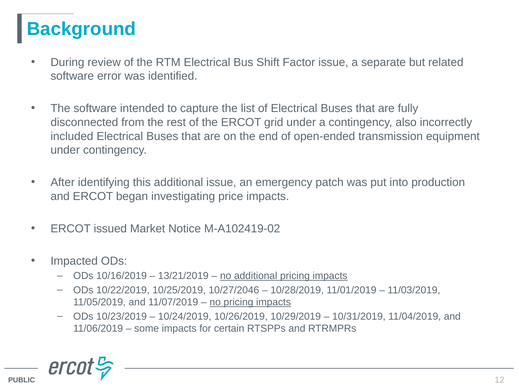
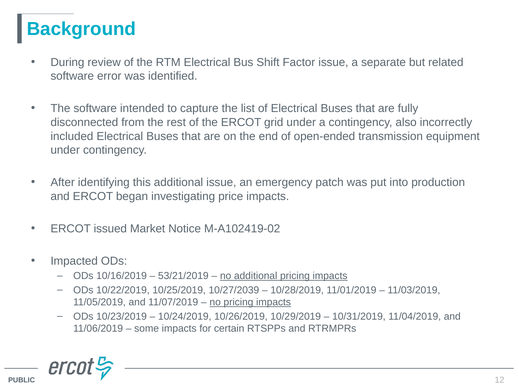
13/21/2019: 13/21/2019 -> 53/21/2019
10/27/2046: 10/27/2046 -> 10/27/2039
